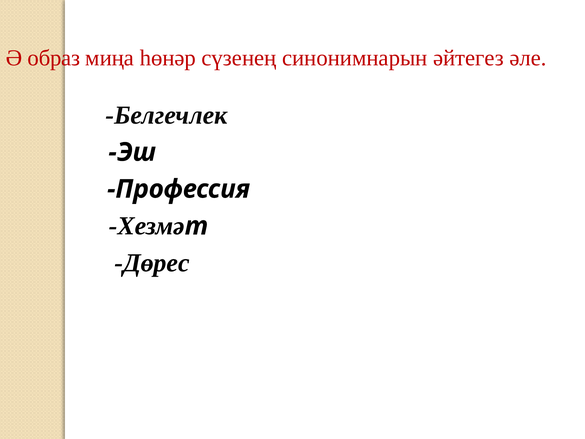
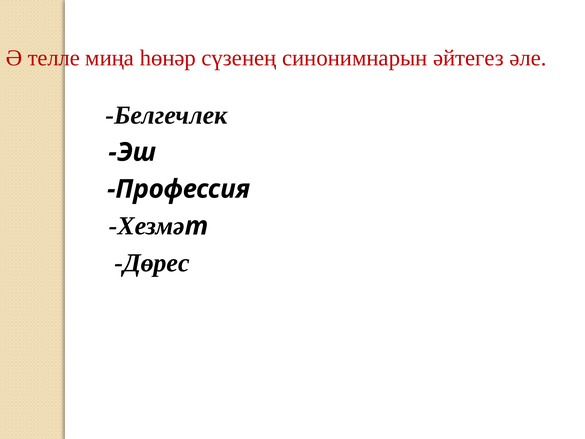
образ: образ -> телле
